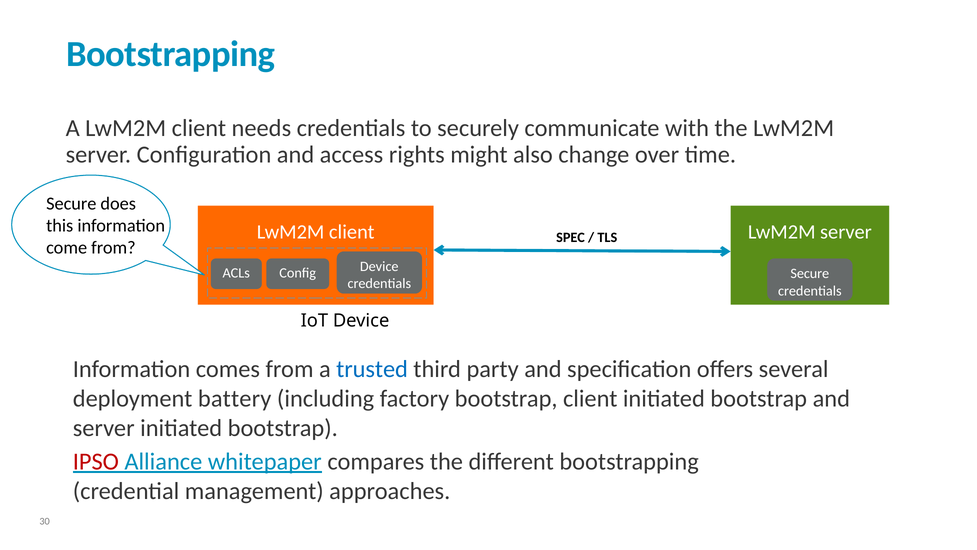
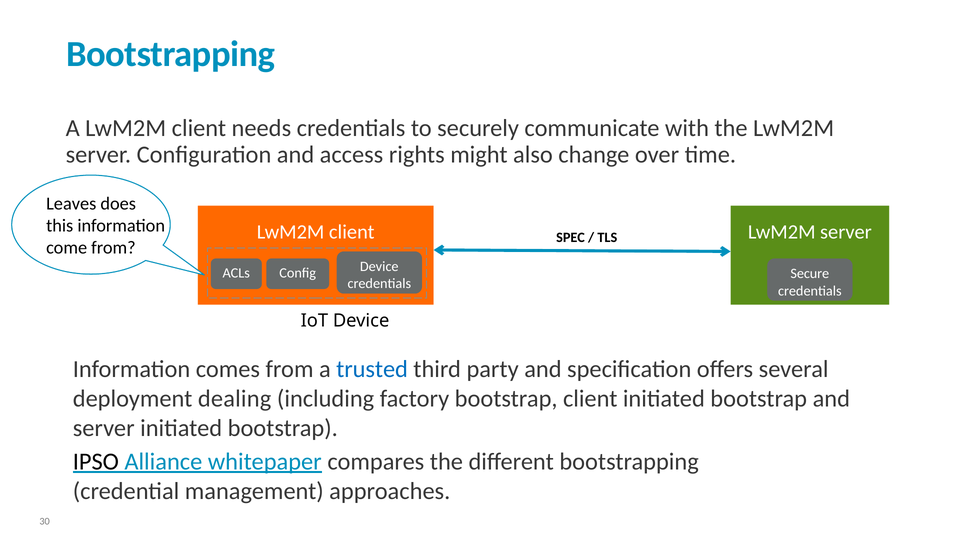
Secure at (71, 203): Secure -> Leaves
battery: battery -> dealing
IPSO colour: red -> black
